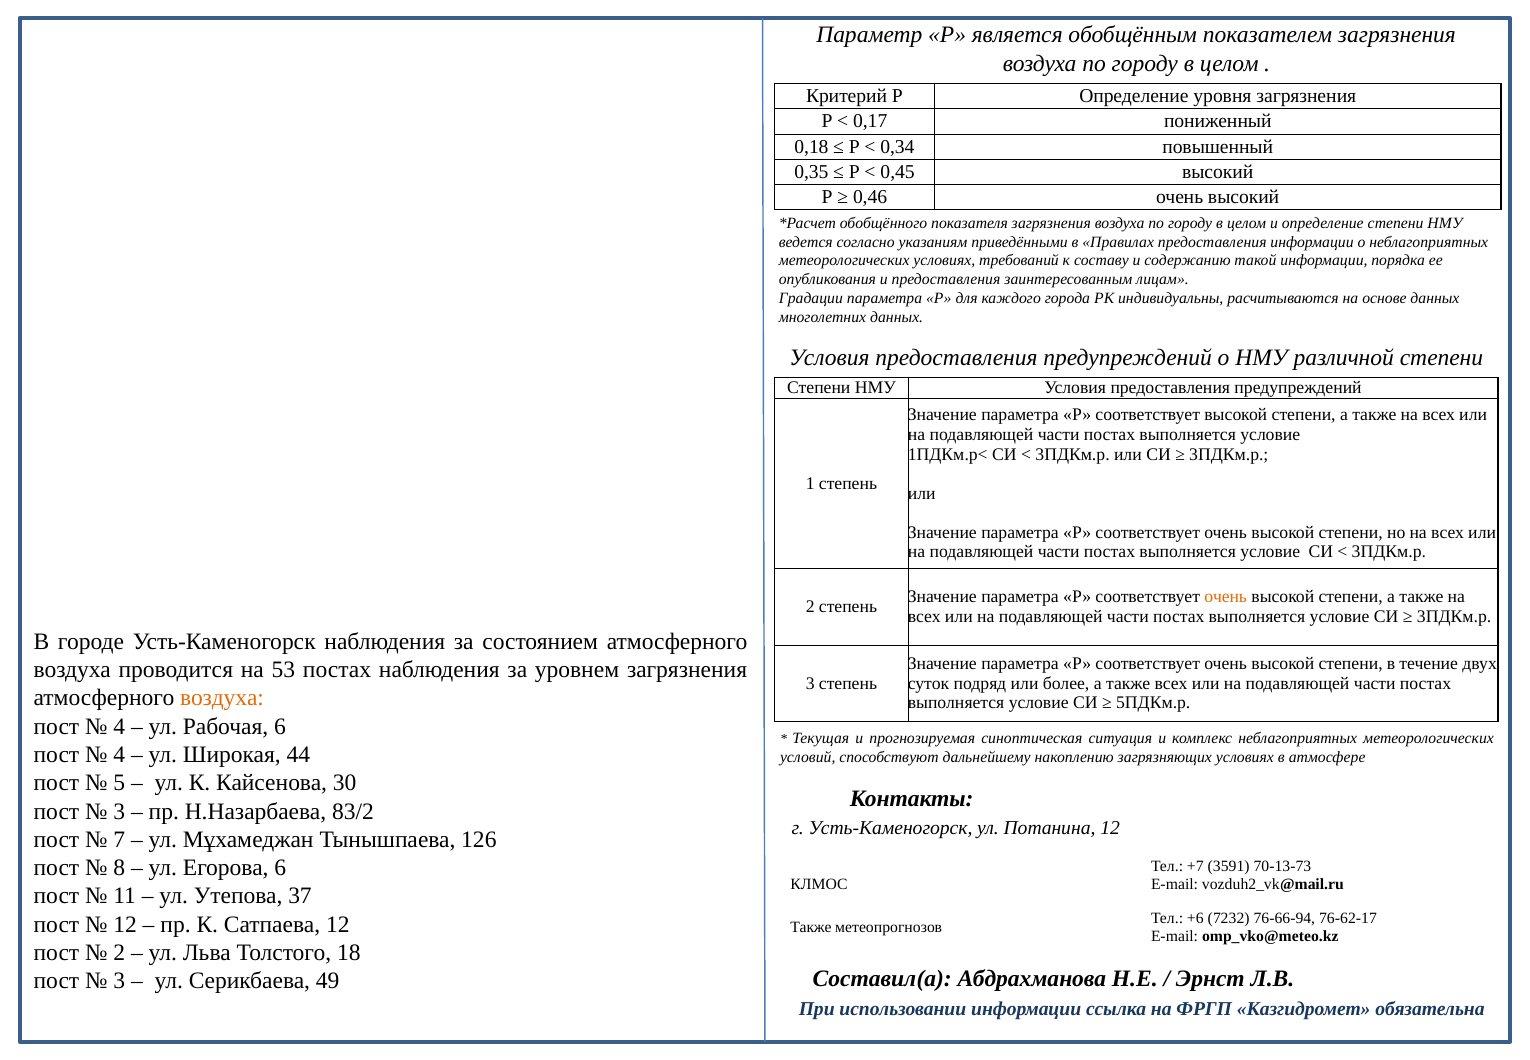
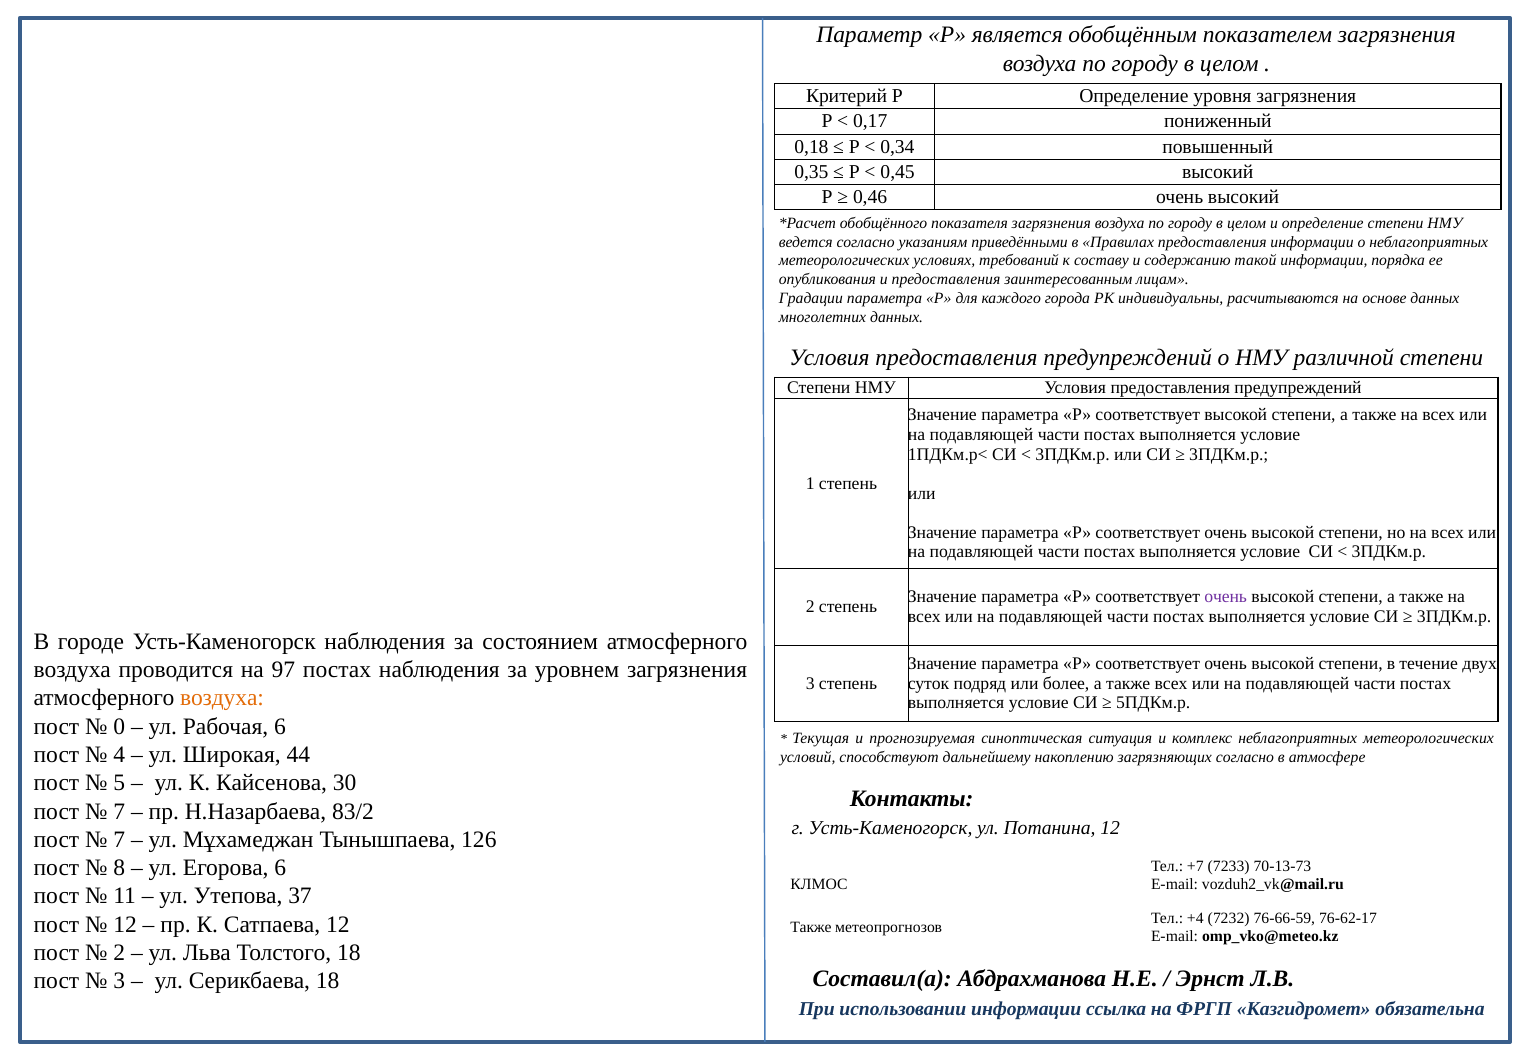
очень at (1226, 597) colour: orange -> purple
53: 53 -> 97
4 at (119, 726): 4 -> 0
загрязняющих условиях: условиях -> согласно
3 at (119, 811): 3 -> 7
3591: 3591 -> 7233
+6: +6 -> +4
76-66-94: 76-66-94 -> 76-66-59
Серикбаева 49: 49 -> 18
